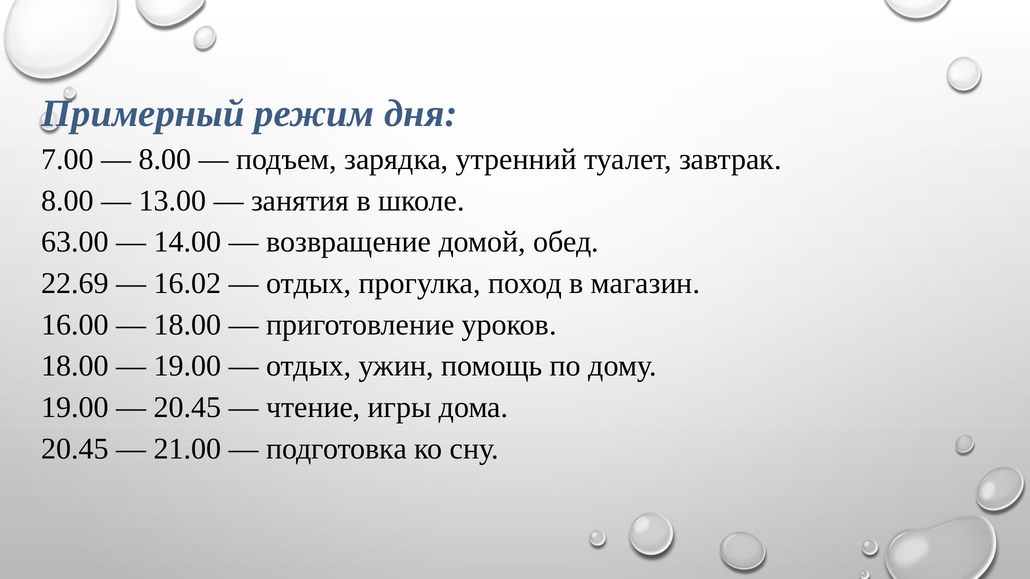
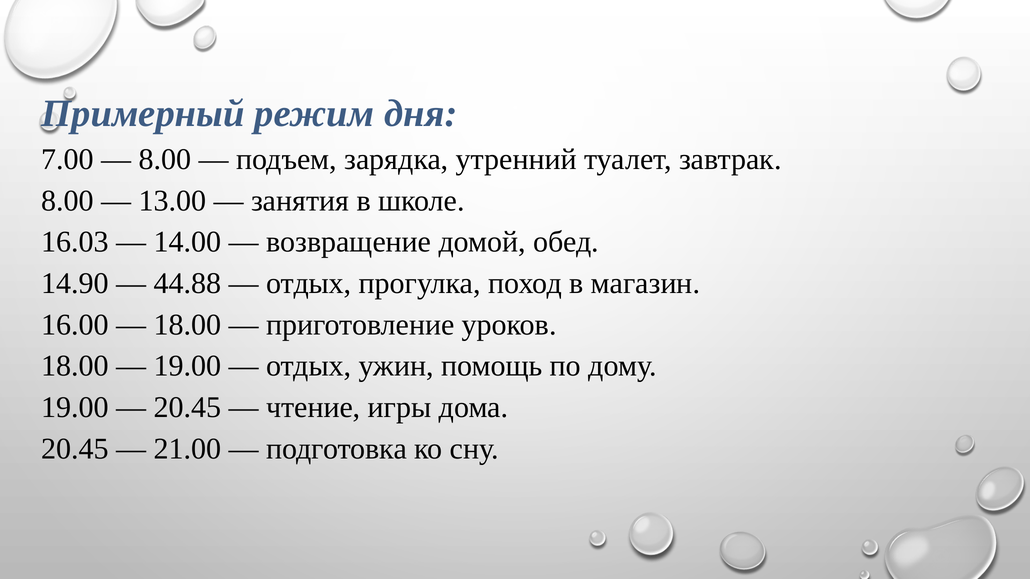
63.00: 63.00 -> 16.03
22.69: 22.69 -> 14.90
16.02: 16.02 -> 44.88
